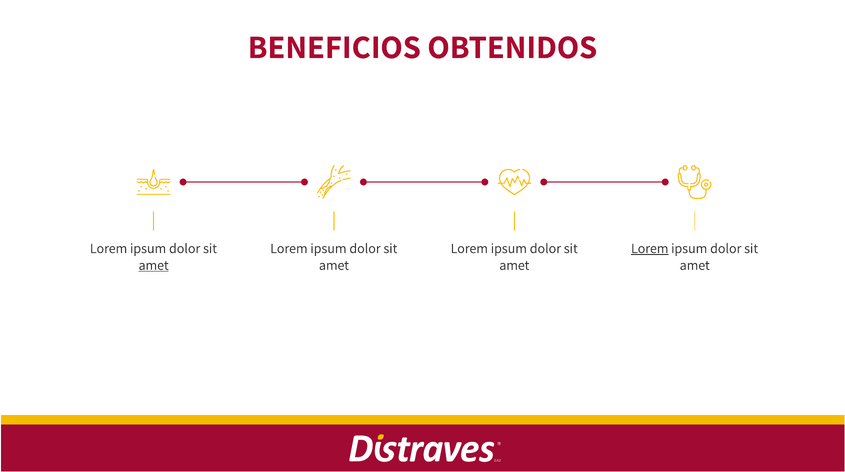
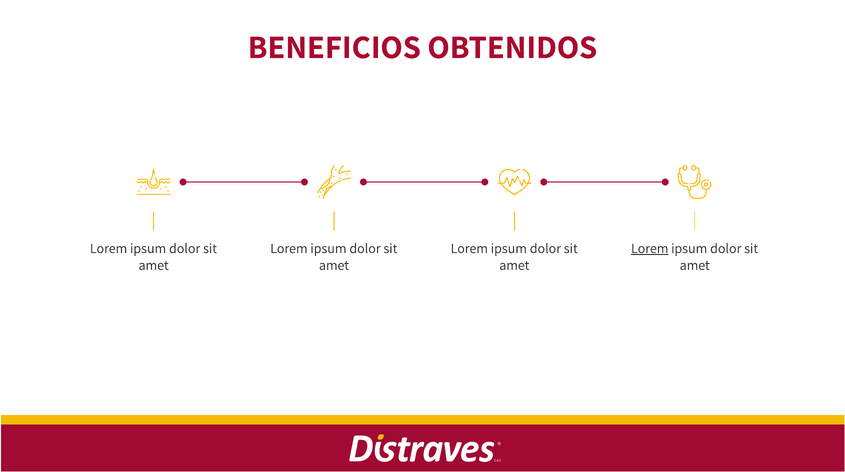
amet at (154, 265) underline: present -> none
